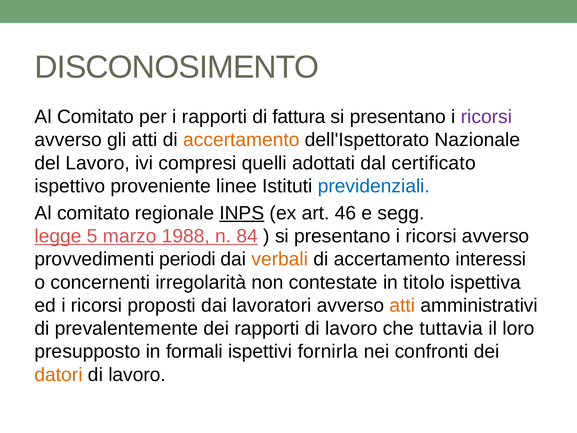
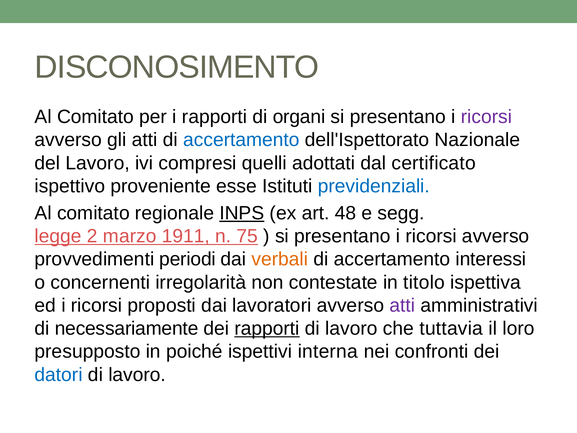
fattura: fattura -> organi
accertamento at (241, 140) colour: orange -> blue
linee: linee -> esse
46: 46 -> 48
5: 5 -> 2
1988: 1988 -> 1911
84: 84 -> 75
atti at (402, 305) colour: orange -> purple
prevalentemente: prevalentemente -> necessariamente
rapporti at (267, 328) underline: none -> present
formali: formali -> poiché
fornirla: fornirla -> interna
datori colour: orange -> blue
